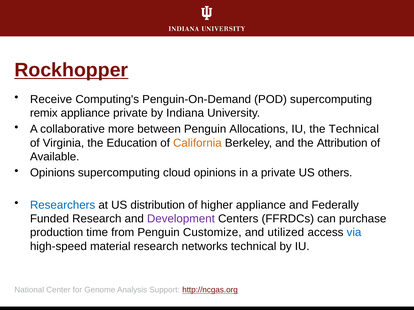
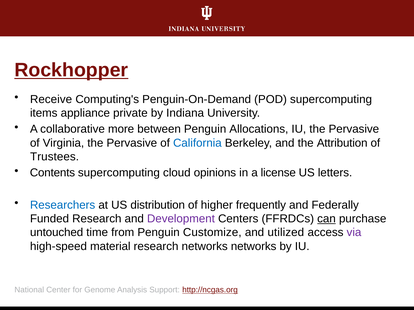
remix: remix -> items
IU the Technical: Technical -> Pervasive
Virginia the Education: Education -> Pervasive
California colour: orange -> blue
Available: Available -> Trustees
Opinions at (52, 173): Opinions -> Contents
a private: private -> license
others: others -> letters
higher appliance: appliance -> frequently
can underline: none -> present
production: production -> untouched
via colour: blue -> purple
networks technical: technical -> networks
